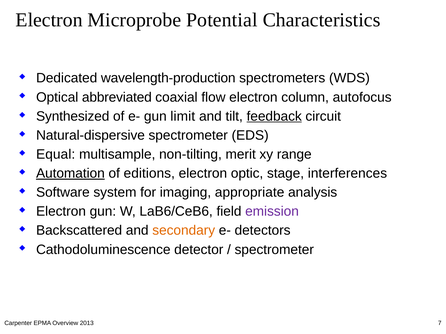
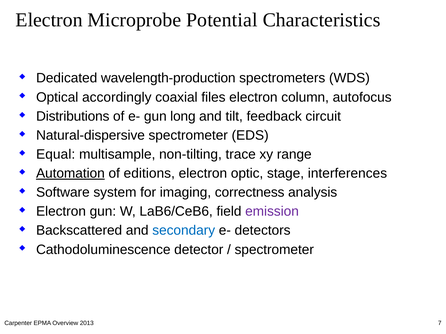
abbreviated: abbreviated -> accordingly
flow: flow -> files
Synthesized: Synthesized -> Distributions
limit: limit -> long
feedback underline: present -> none
merit: merit -> trace
appropriate: appropriate -> correctness
secondary colour: orange -> blue
